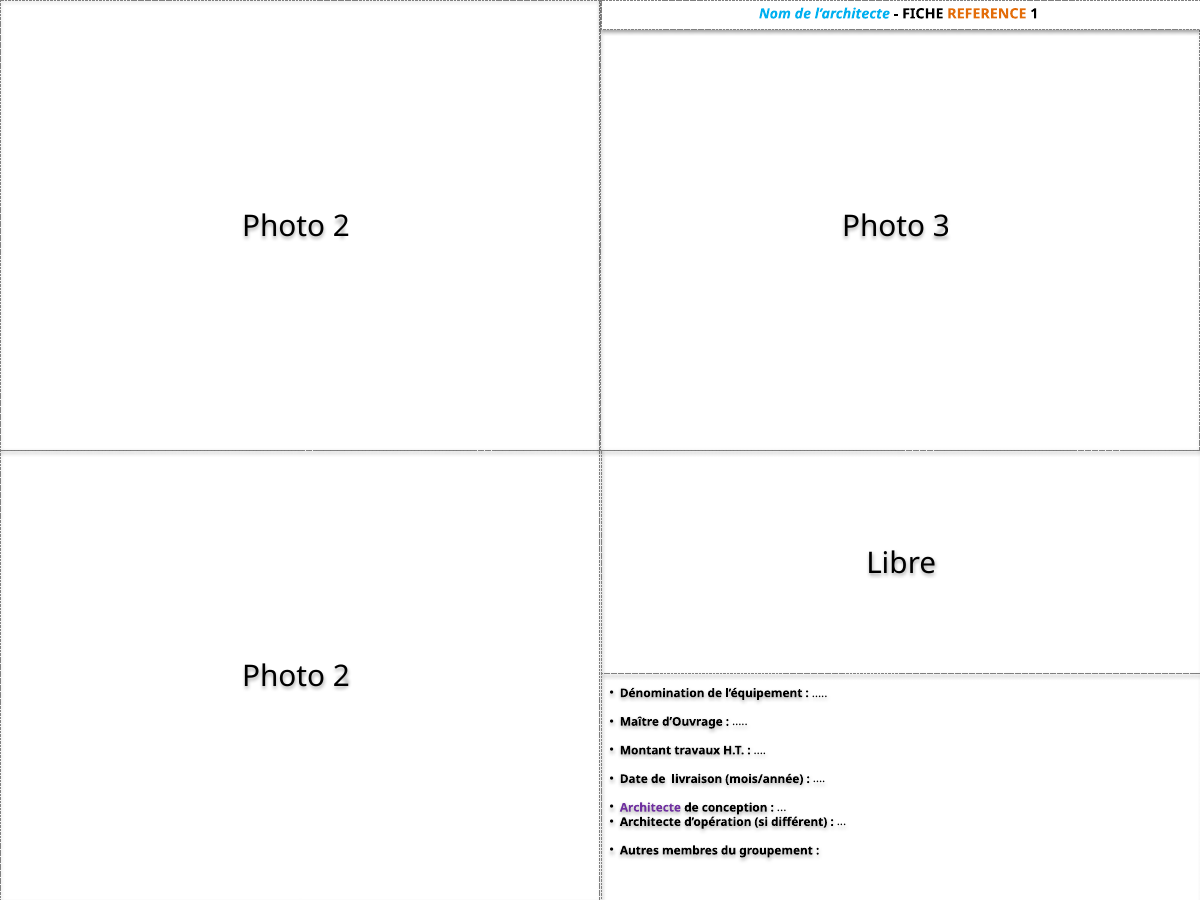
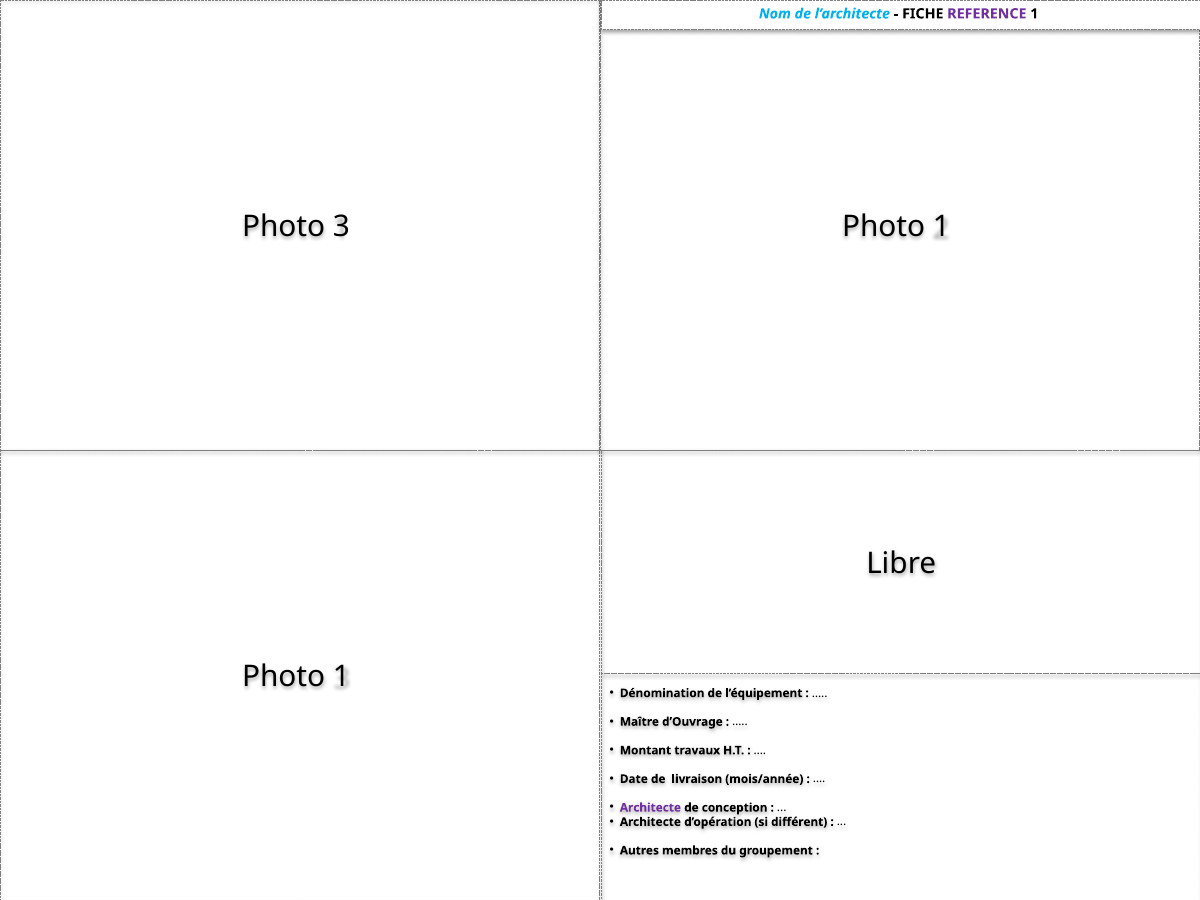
REFERENCE colour: orange -> purple
2 at (341, 227): 2 -> 3
3 at (941, 227): 3 -> 1
2 at (341, 677): 2 -> 1
